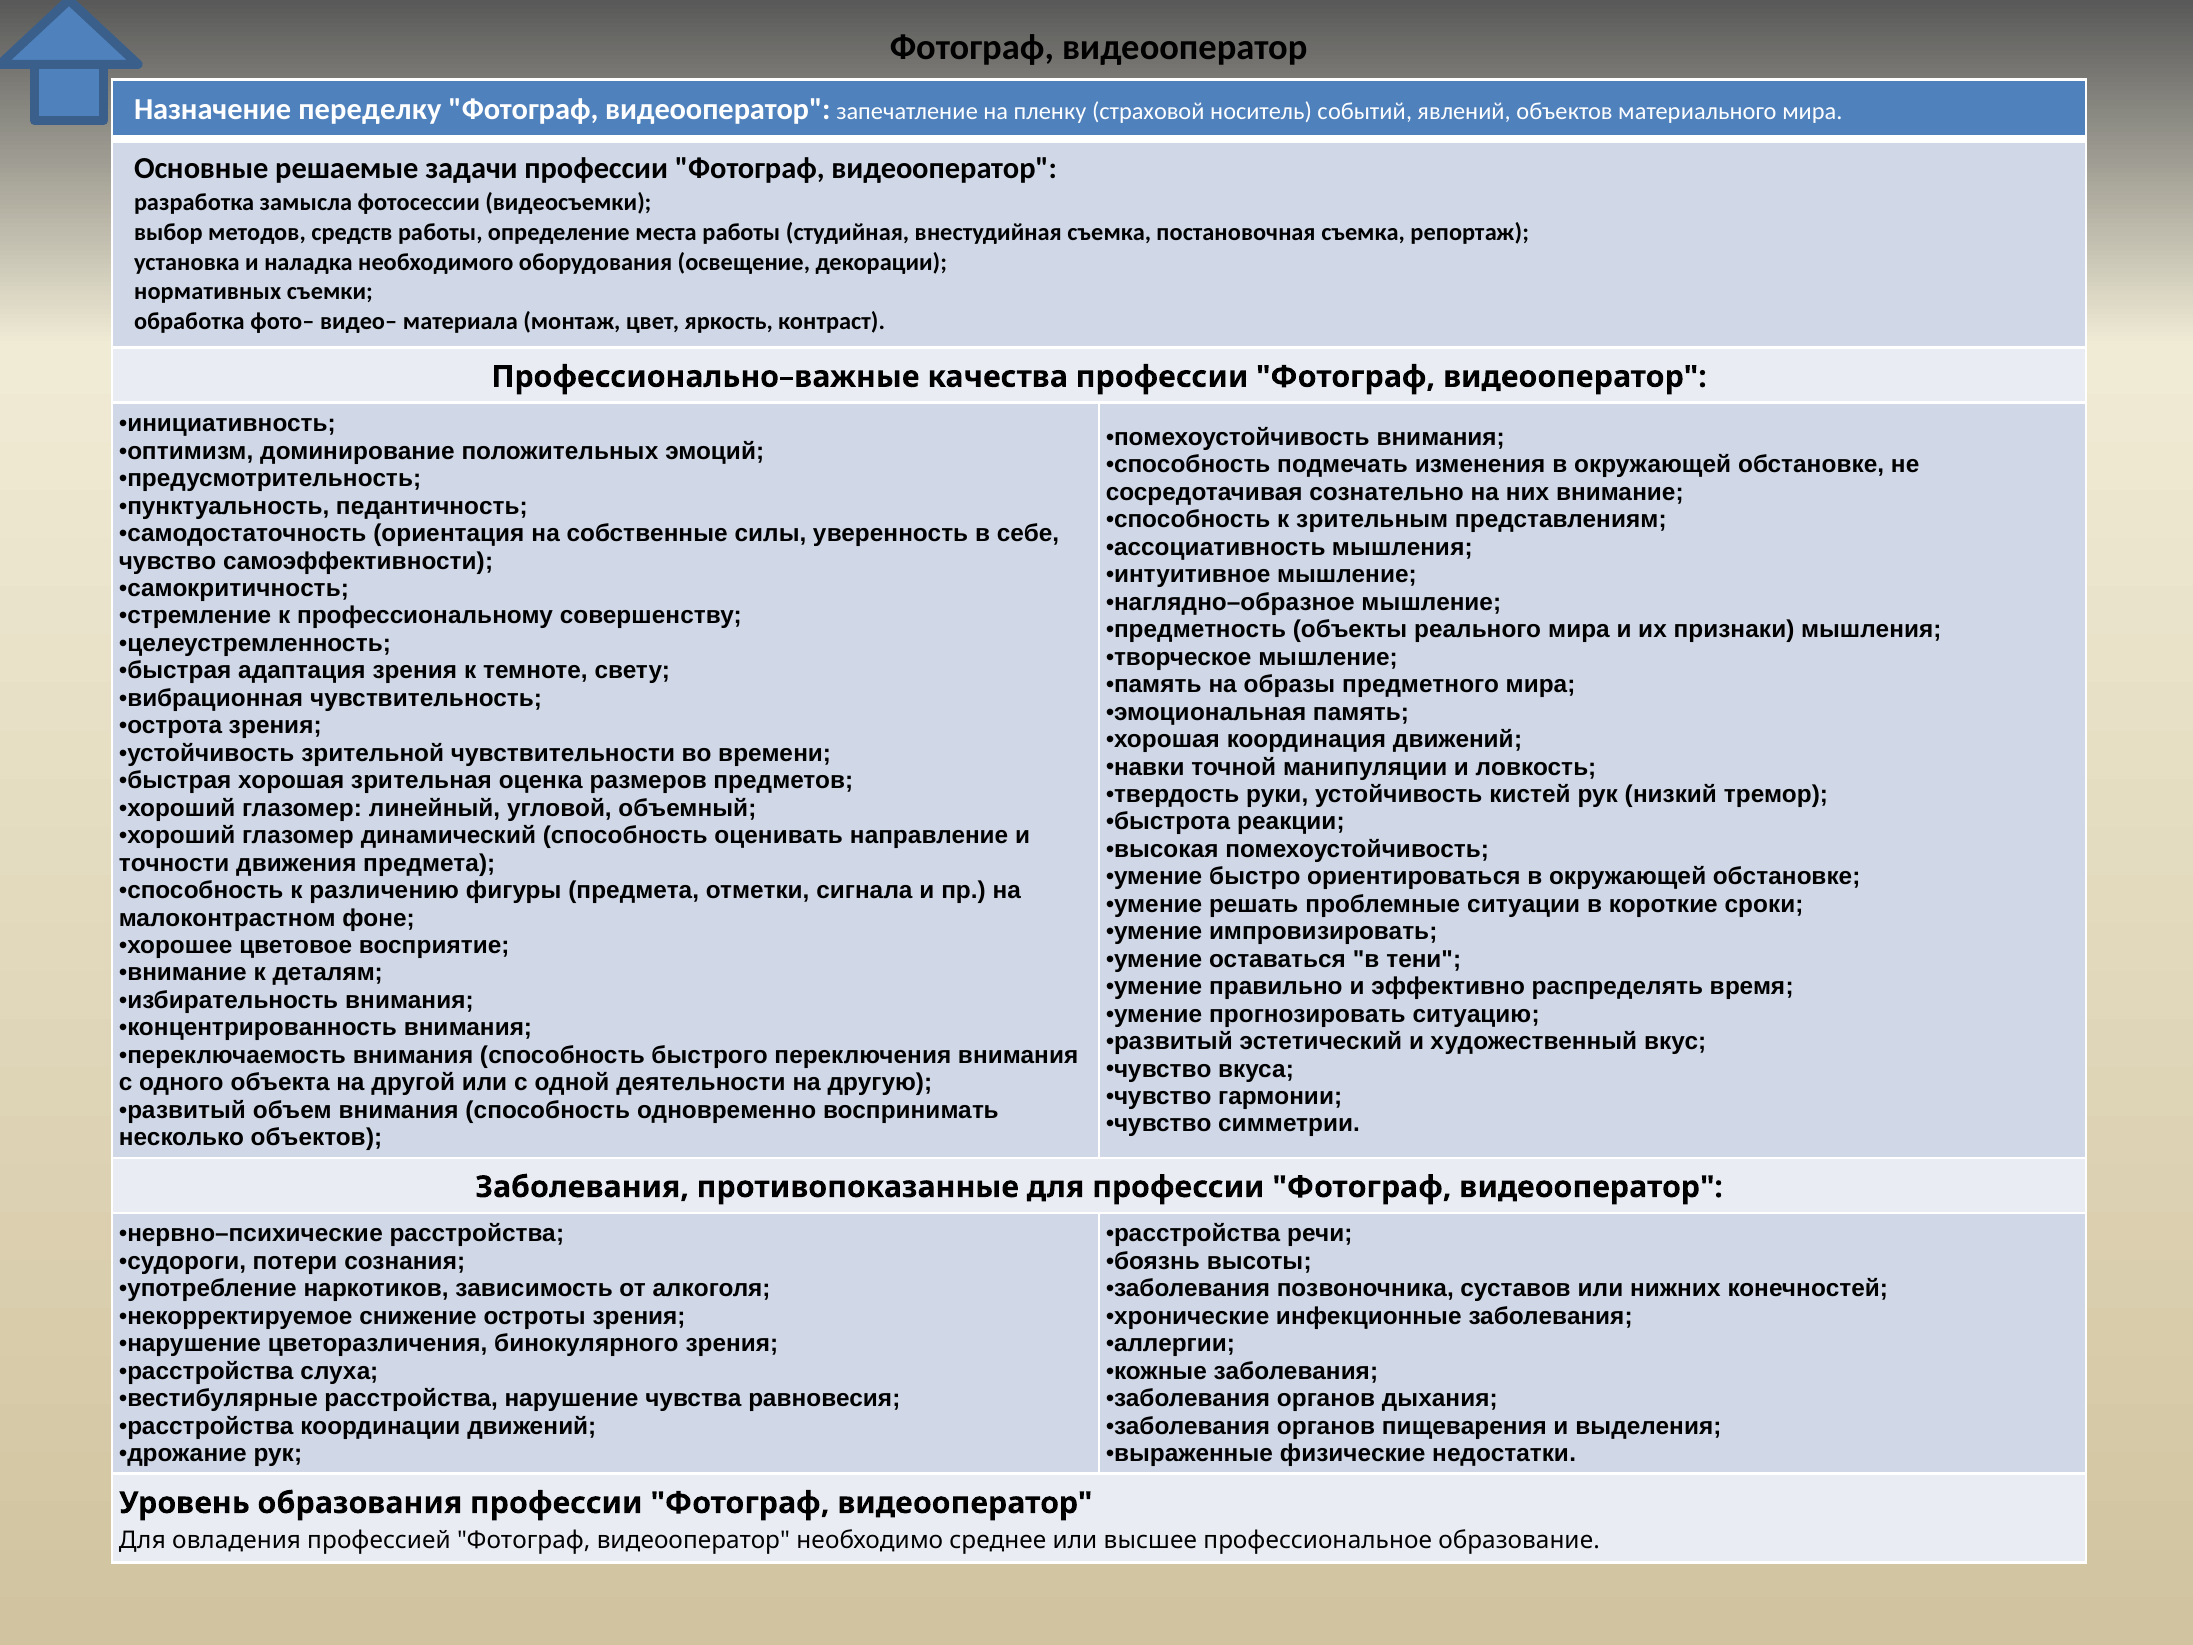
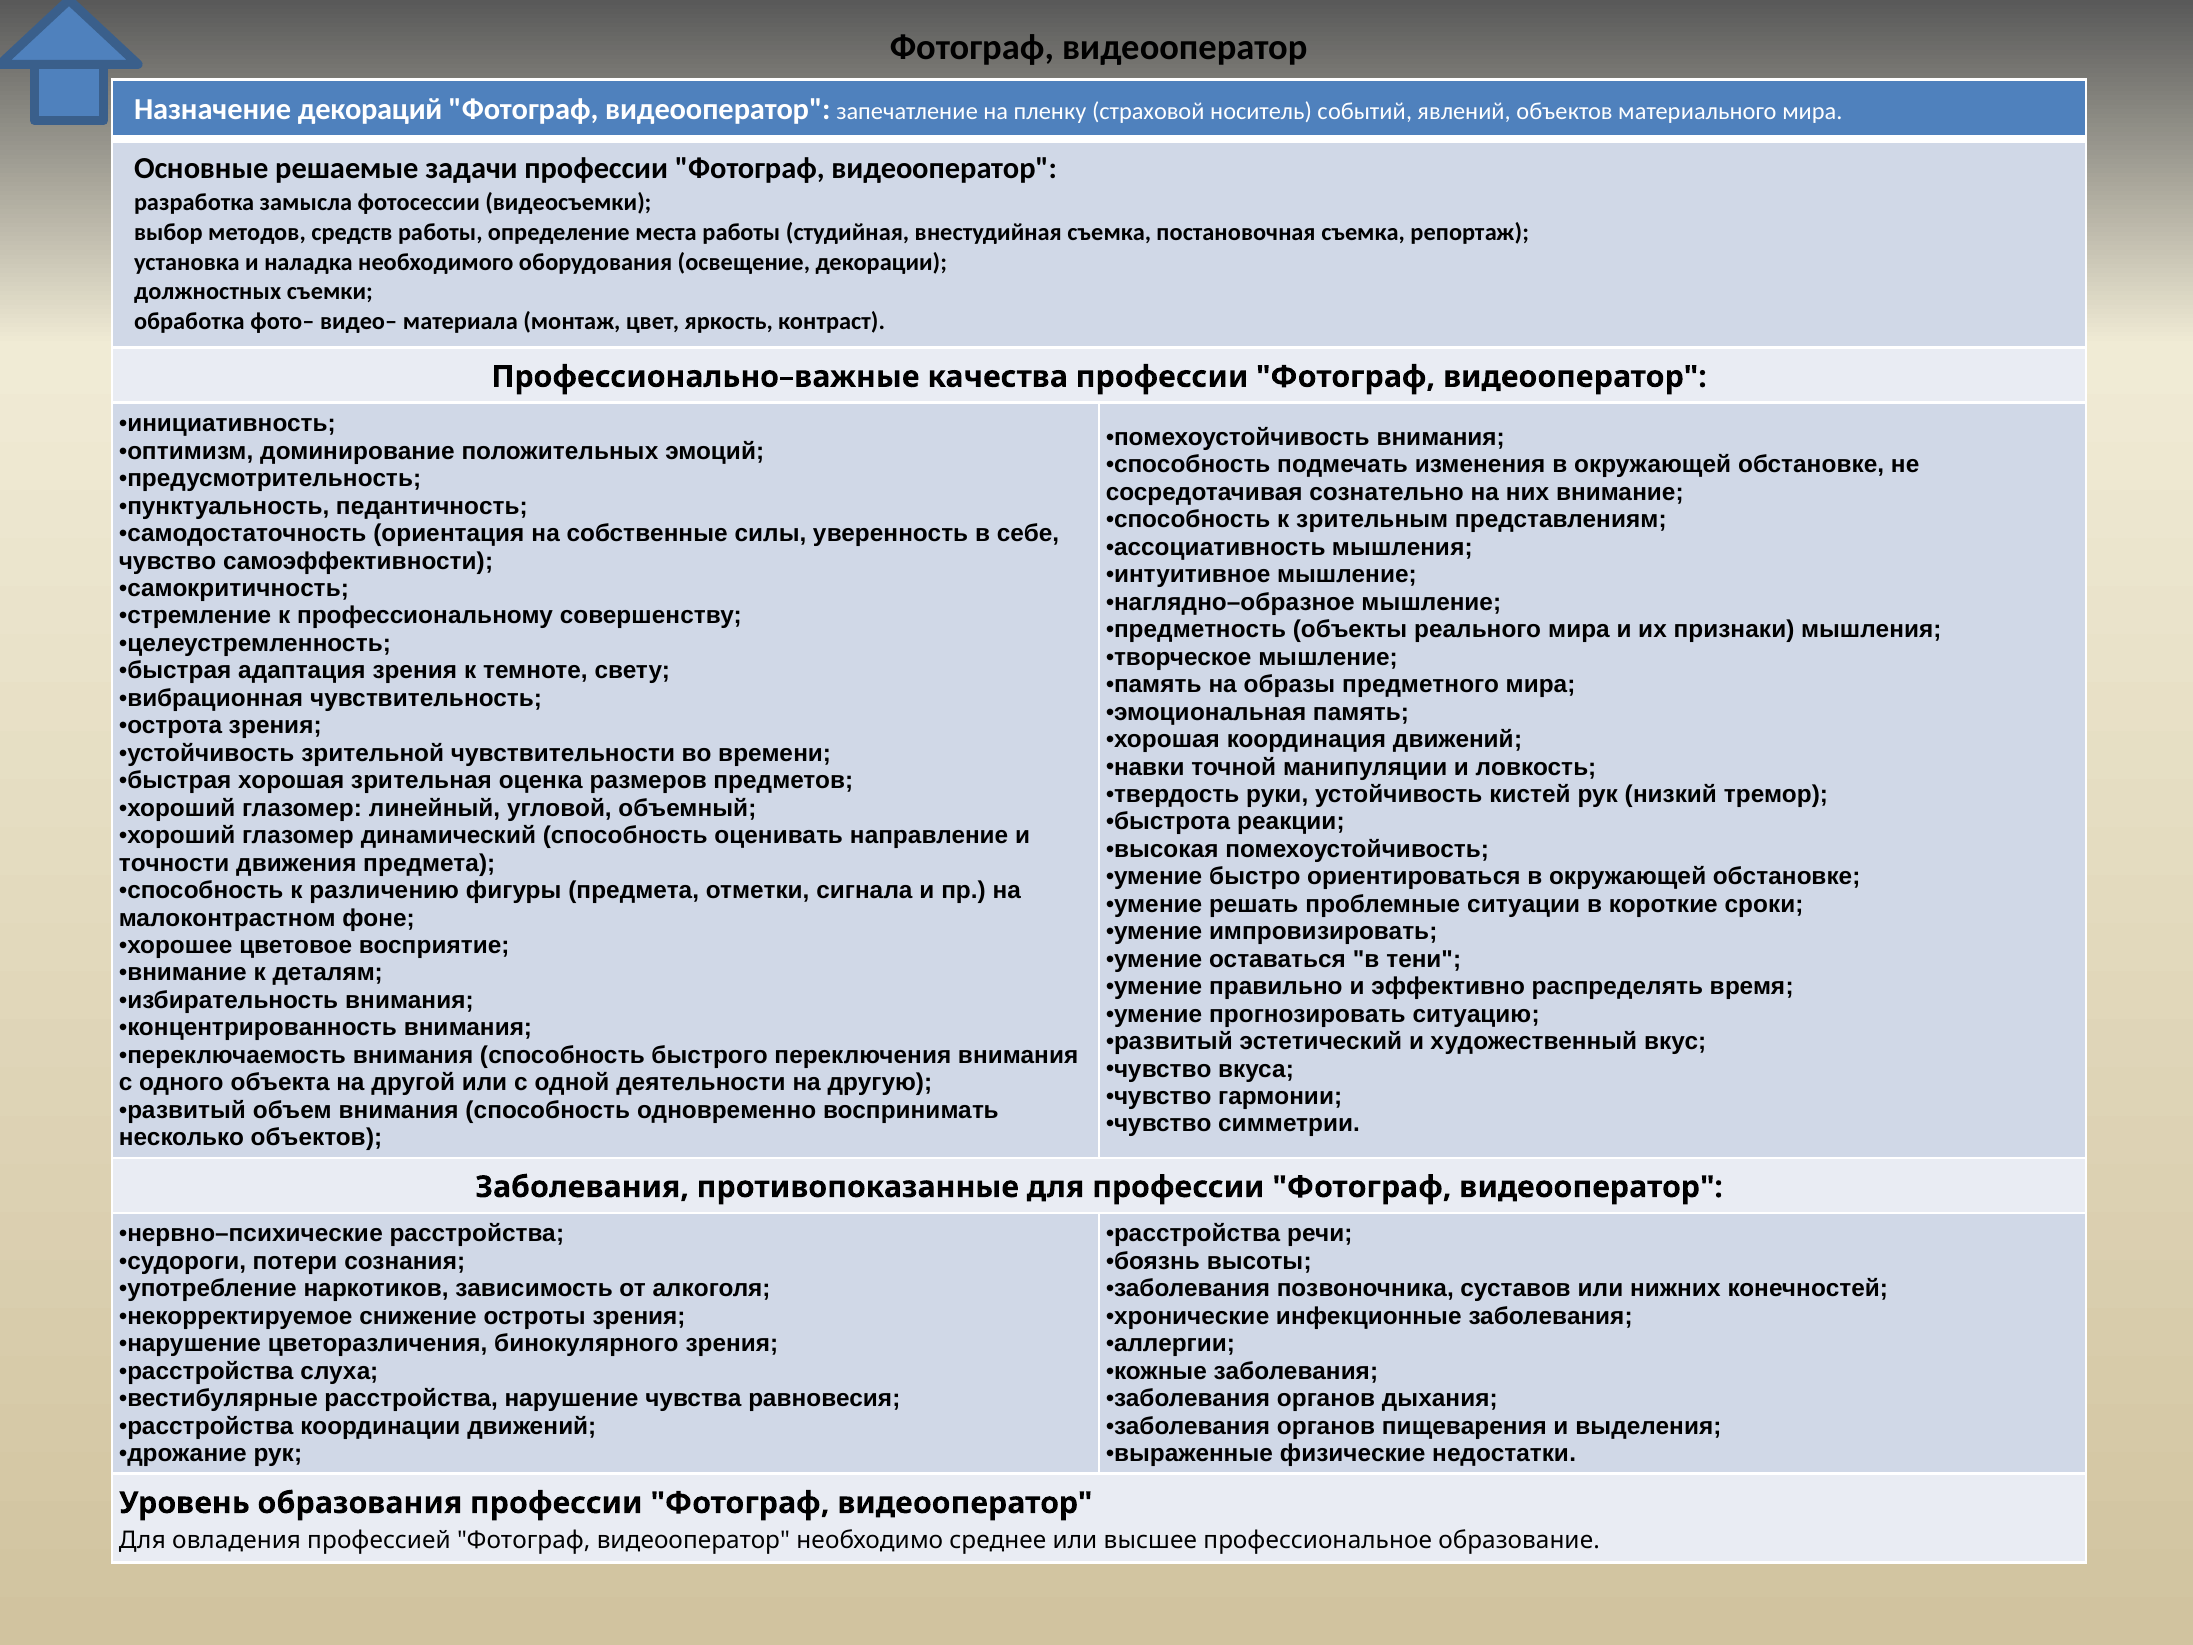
переделку: переделку -> декораций
нормативных: нормативных -> должностных
